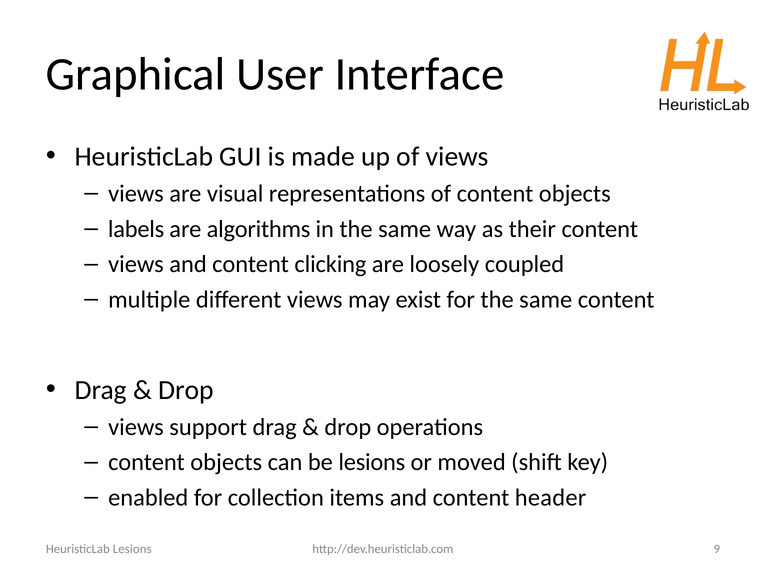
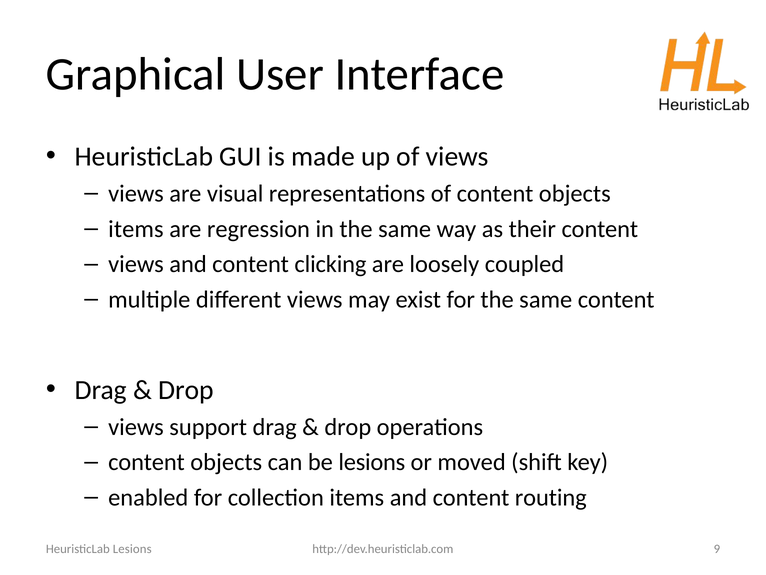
labels at (136, 229): labels -> items
algorithms: algorithms -> regression
header: header -> routing
